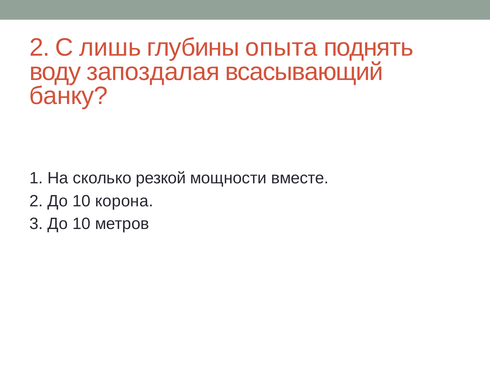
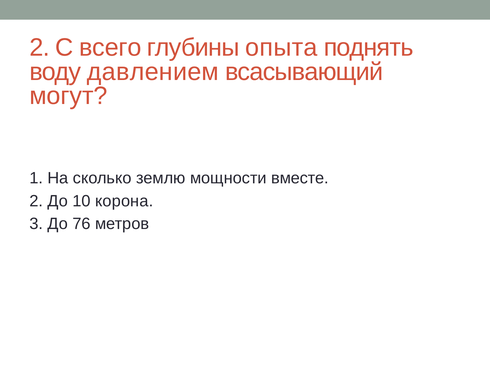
лишь: лишь -> всего
запоздалая: запоздалая -> давлением
банку: банку -> могут
резкой: резкой -> землю
3 До 10: 10 -> 76
